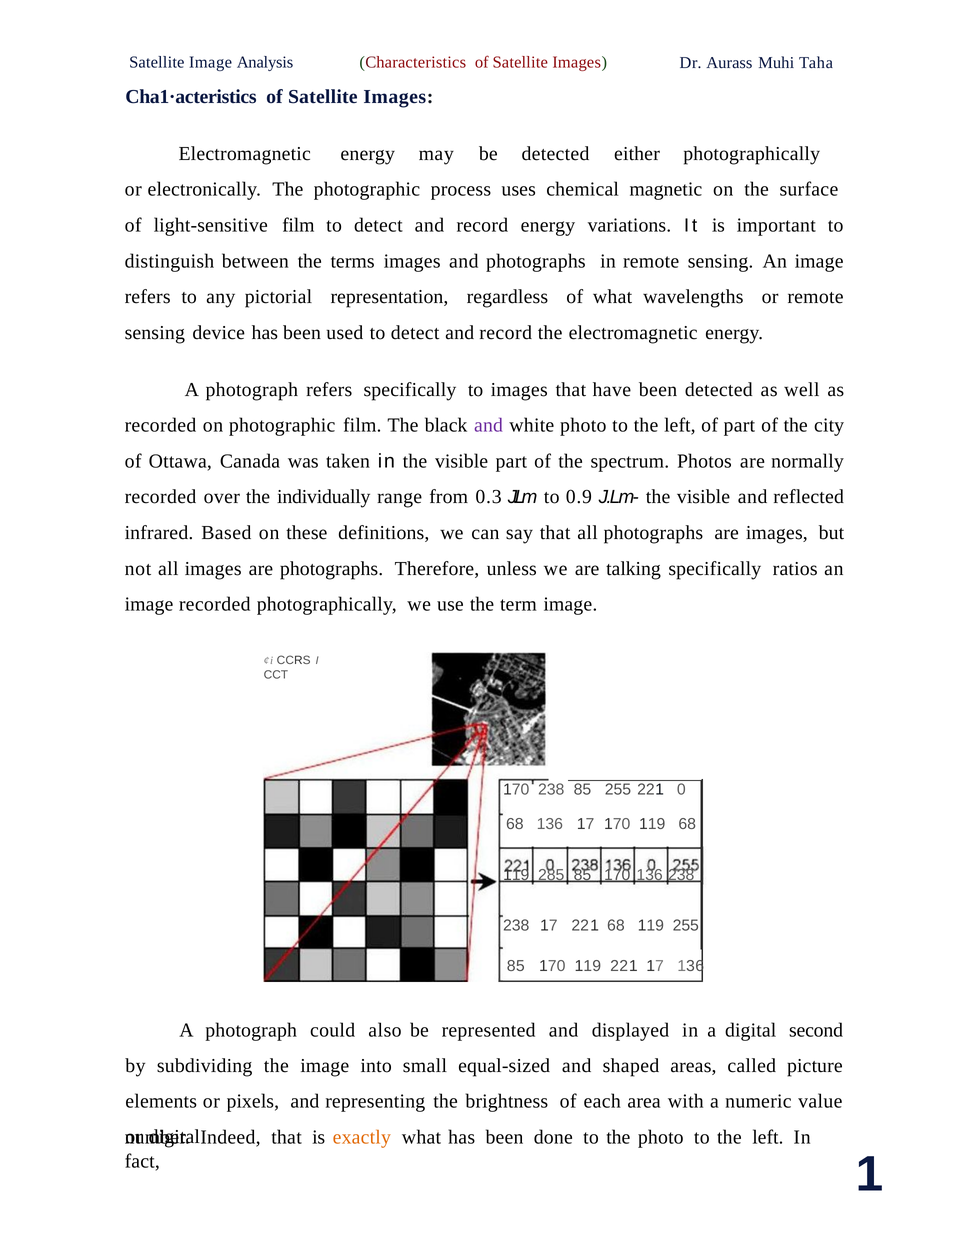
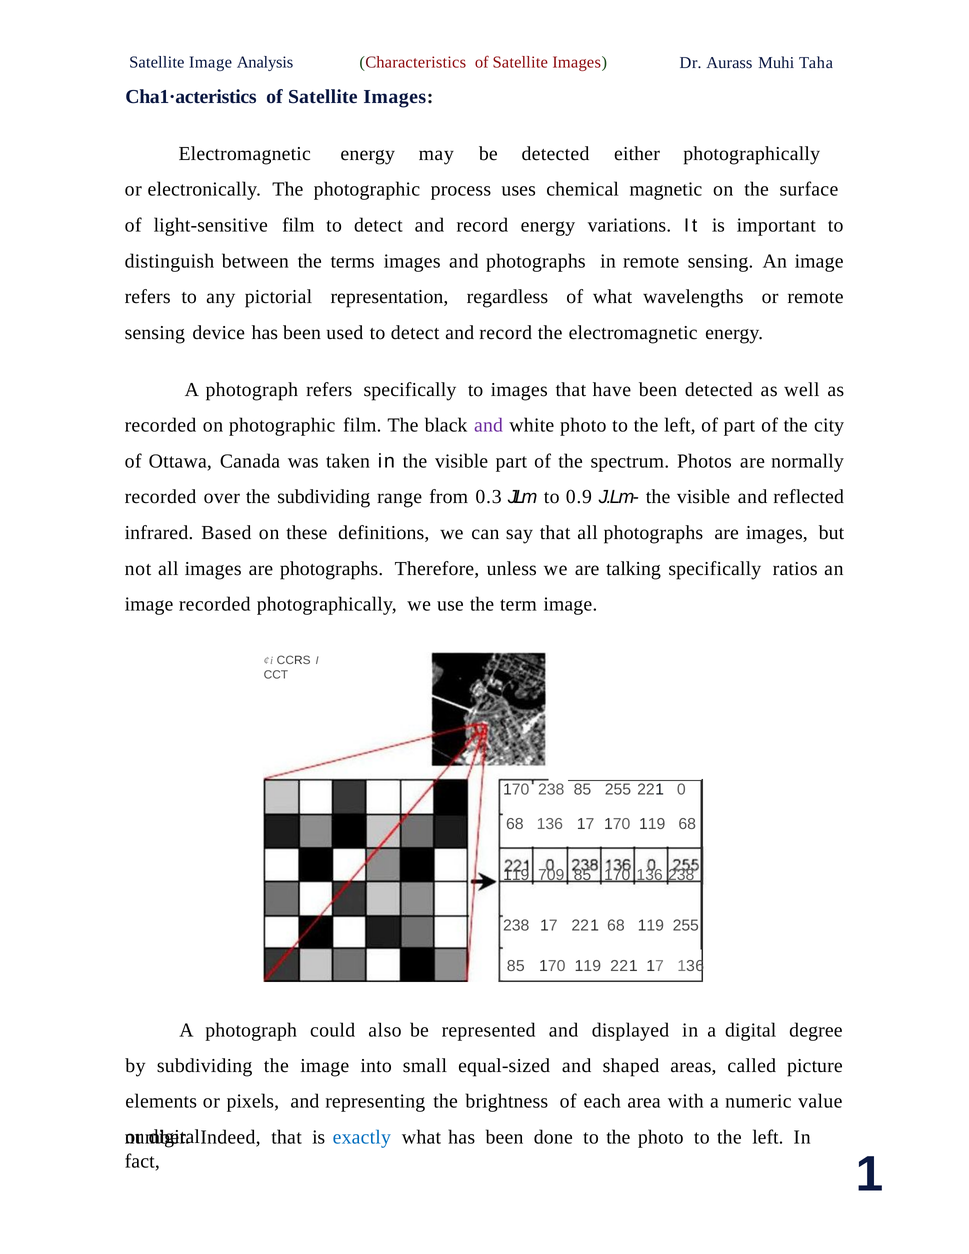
the individually: individually -> subdividing
285: 285 -> 709
second: second -> degree
exactly colour: orange -> blue
